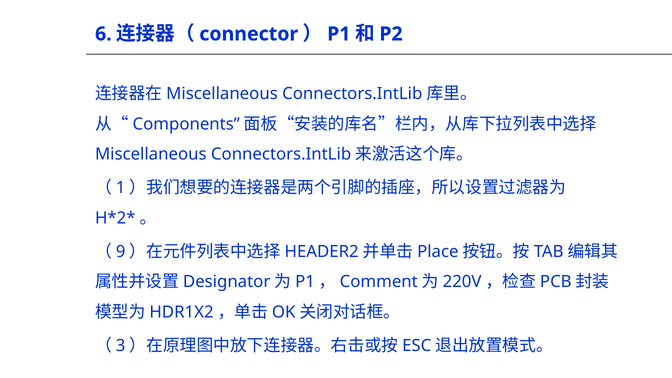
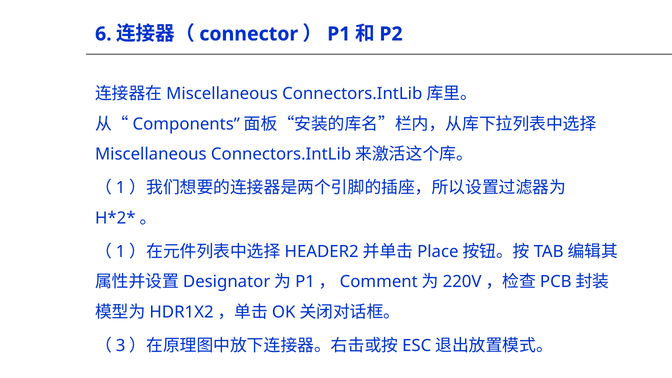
9 at (121, 252): 9 -> 1
